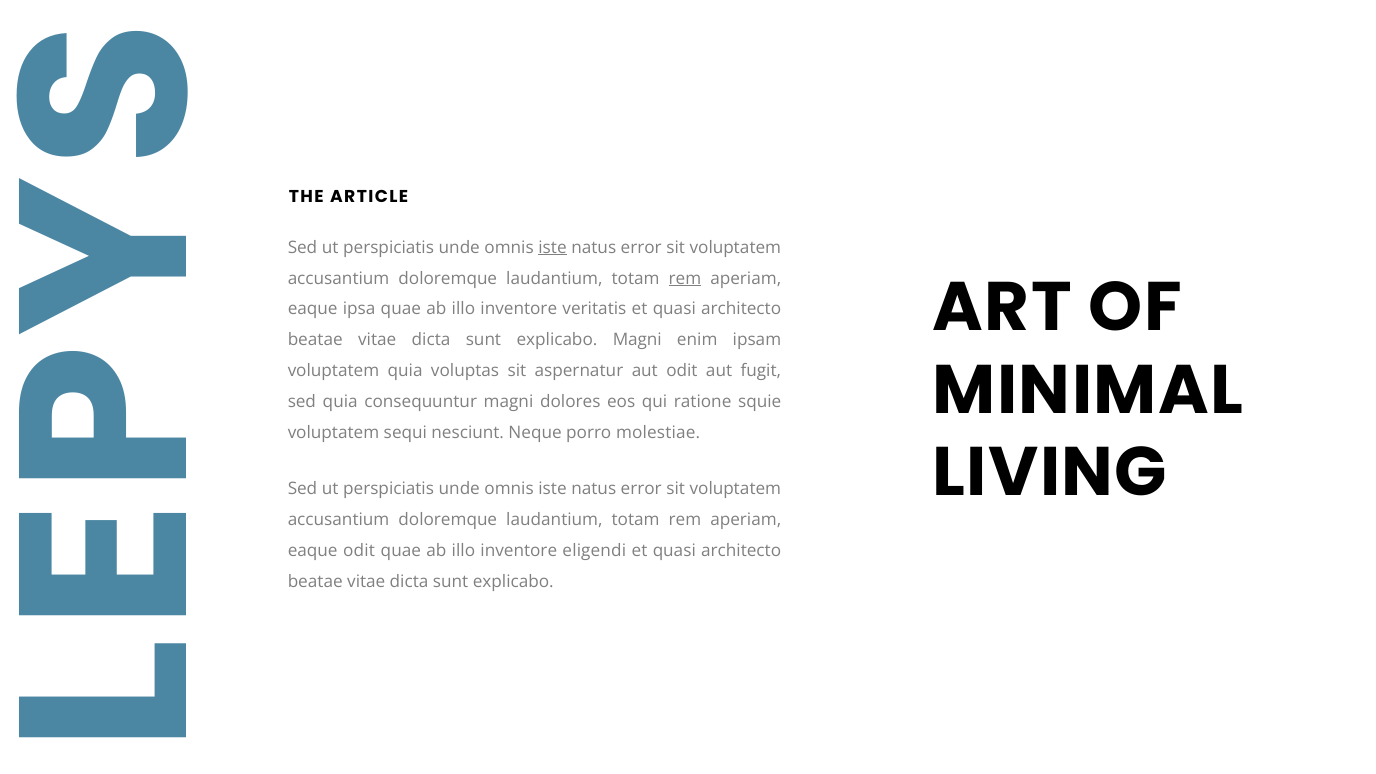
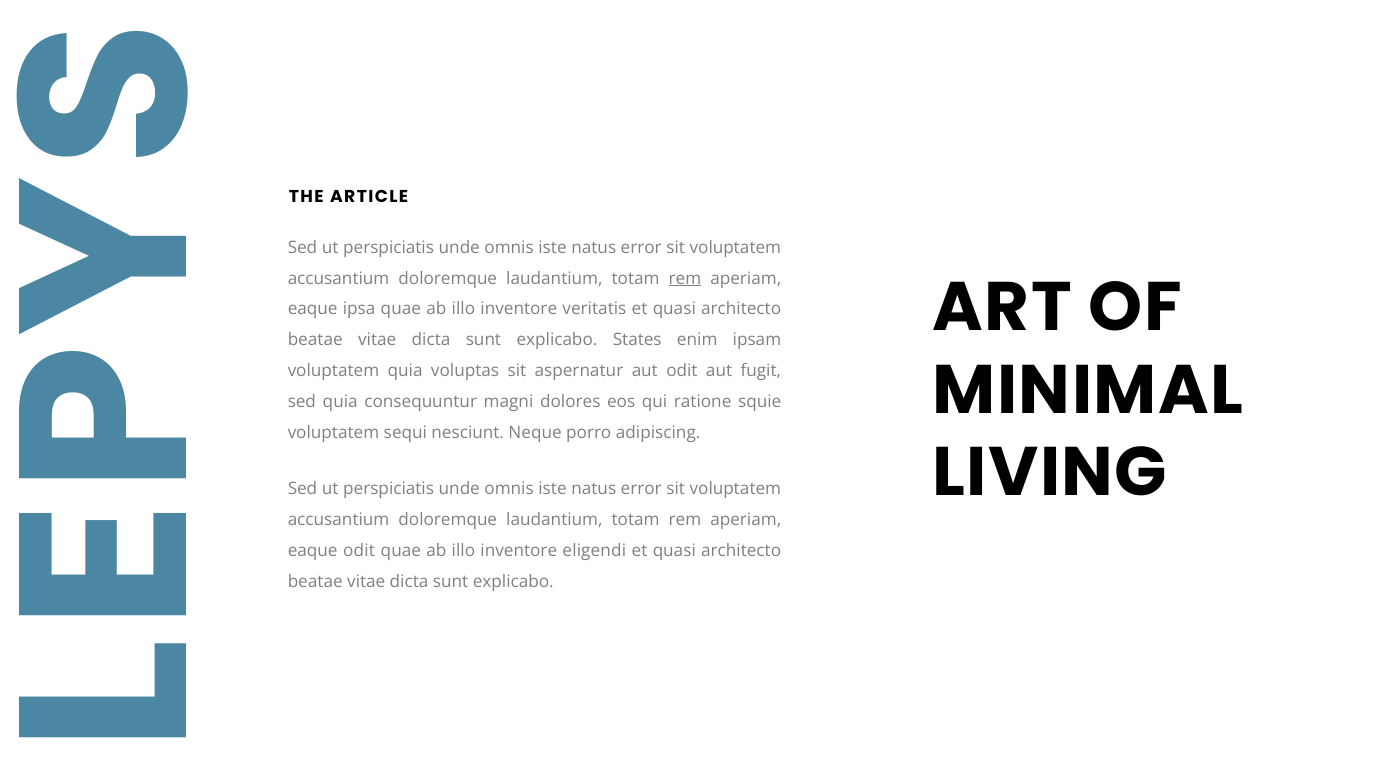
iste at (553, 247) underline: present -> none
explicabo Magni: Magni -> States
molestiae: molestiae -> adipiscing
